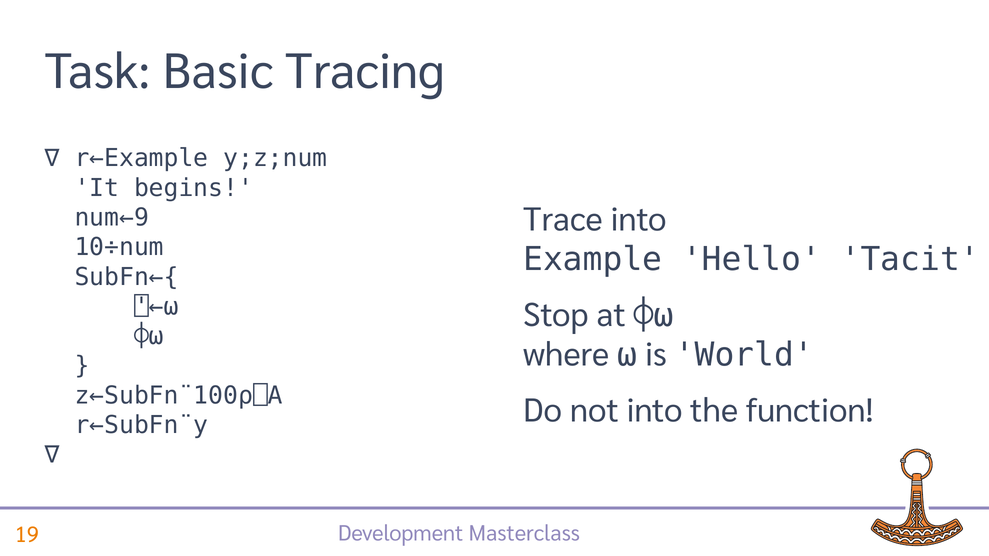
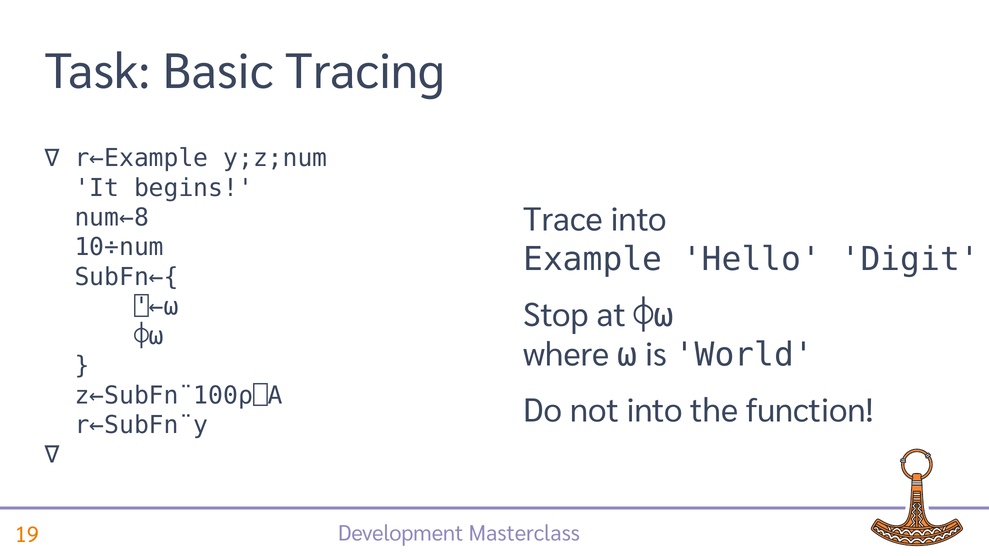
num←9: num←9 -> num←8
Tacit: Tacit -> Digit
